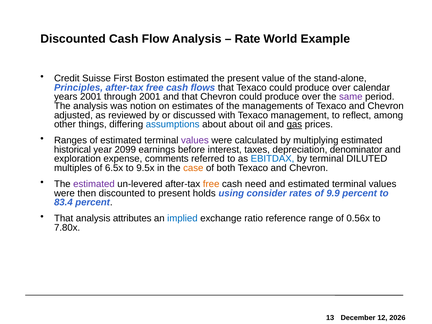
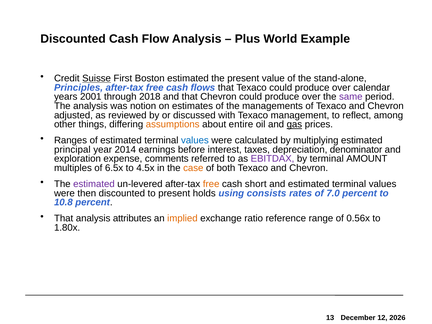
Rate: Rate -> Plus
Suisse underline: none -> present
through 2001: 2001 -> 2018
assumptions colour: blue -> orange
about about: about -> entire
values at (195, 140) colour: purple -> blue
historical: historical -> principal
2099: 2099 -> 2014
EBITDAX colour: blue -> purple
DILUTED: DILUTED -> AMOUNT
9.5x: 9.5x -> 4.5x
need: need -> short
consider: consider -> consists
9.9: 9.9 -> 7.0
83.4: 83.4 -> 10.8
implied colour: blue -> orange
7.80x: 7.80x -> 1.80x
